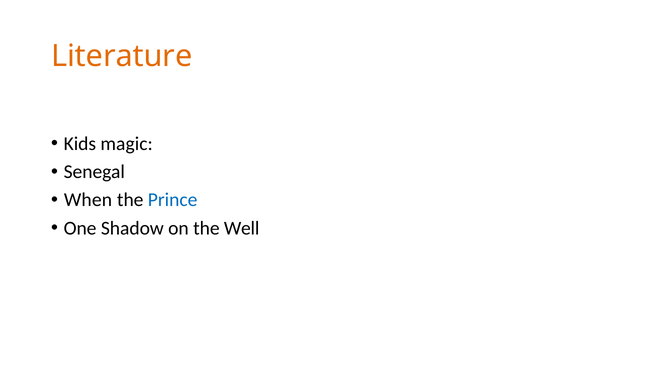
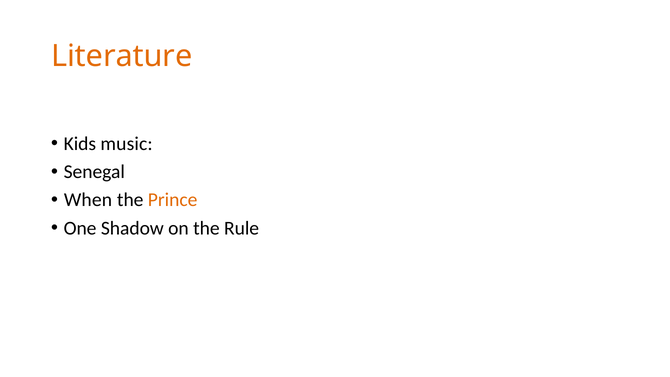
magic: magic -> music
Prince colour: blue -> orange
Well: Well -> Rule
